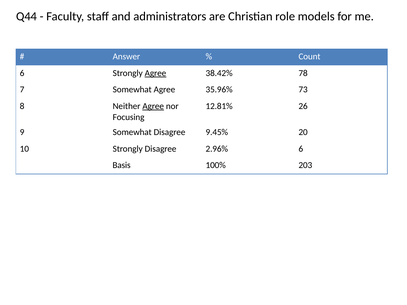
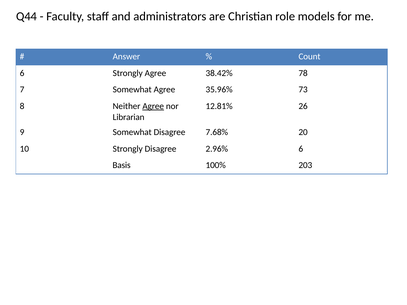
Agree at (155, 73) underline: present -> none
Focusing: Focusing -> Librarian
9.45%: 9.45% -> 7.68%
